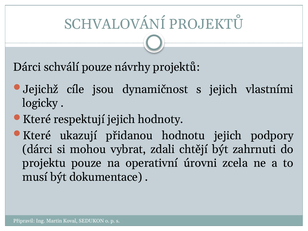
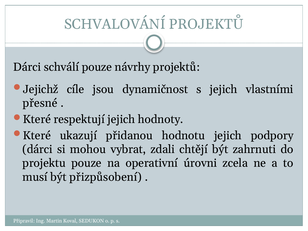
logicky: logicky -> přesné
dokumentace: dokumentace -> přizpůsobení
